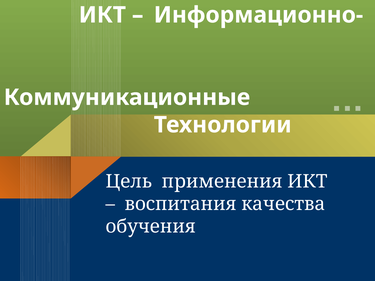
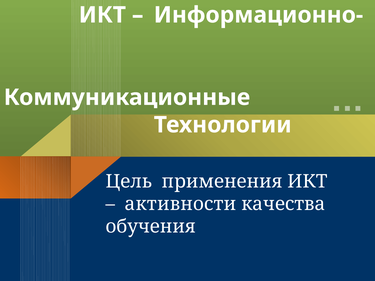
воспитания: воспитания -> активности
